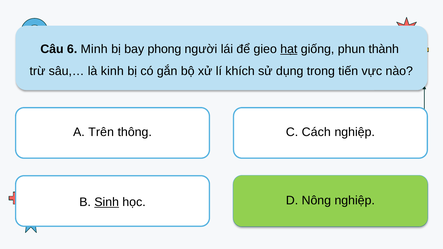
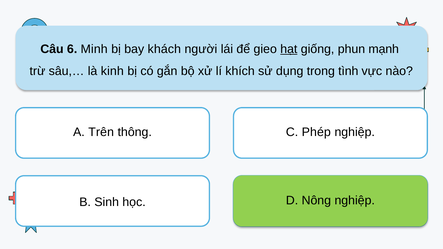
phong: phong -> khách
thành: thành -> mạnh
tiến: tiến -> tình
Cách: Cách -> Phép
Sinh underline: present -> none
